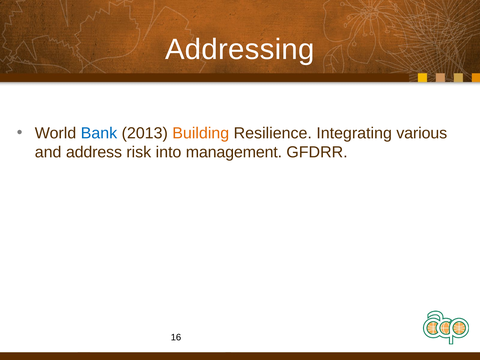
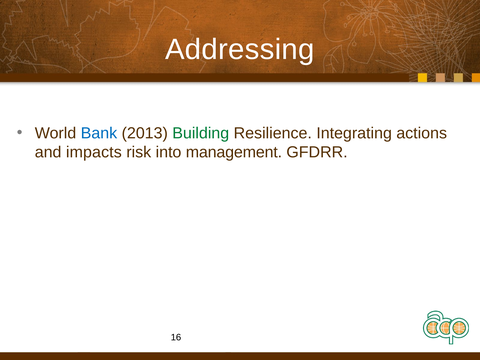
Building colour: orange -> green
various: various -> actions
address: address -> impacts
